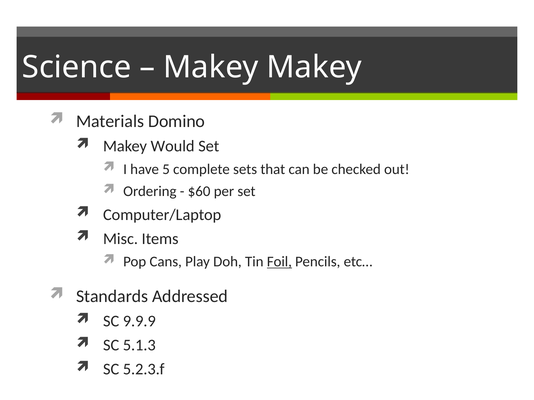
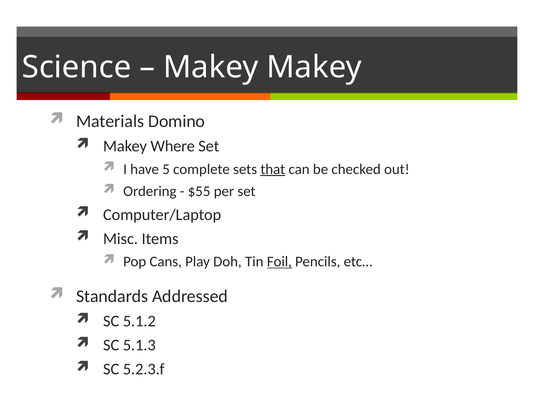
Would: Would -> Where
that underline: none -> present
$60: $60 -> $55
9.9.9: 9.9.9 -> 5.1.2
